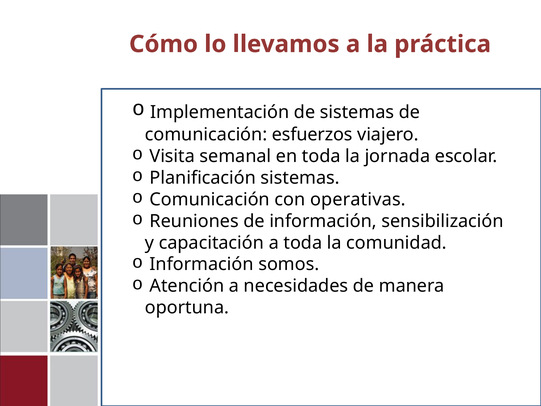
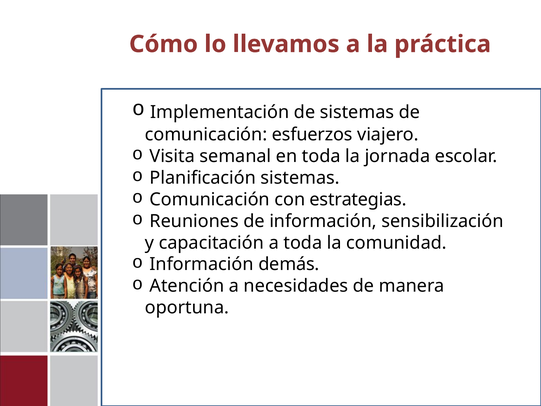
operativas: operativas -> estrategias
somos: somos -> demás
